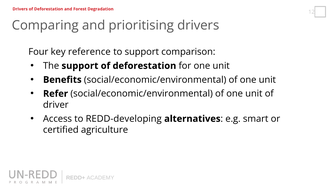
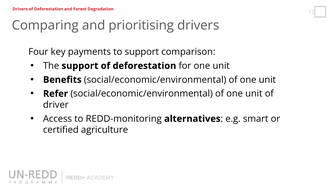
reference: reference -> payments
REDD-developing: REDD-developing -> REDD-monitoring
